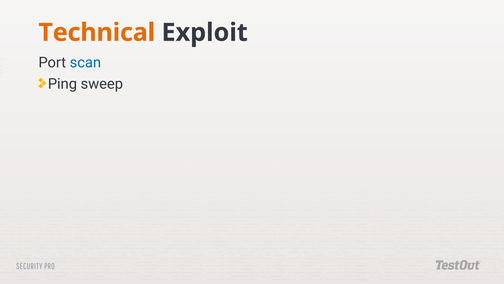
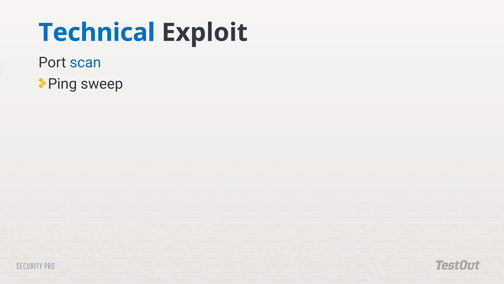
Technical colour: orange -> blue
